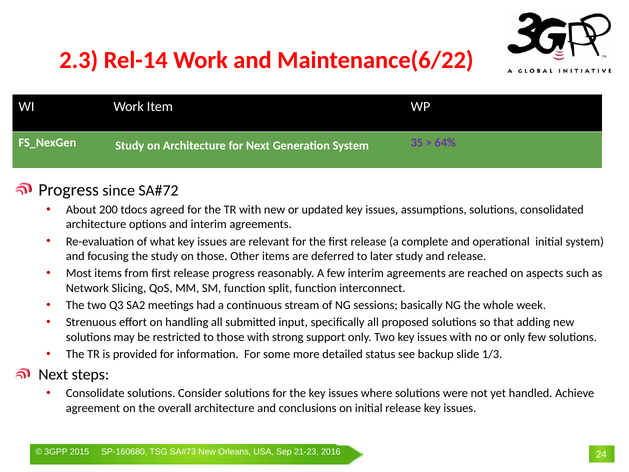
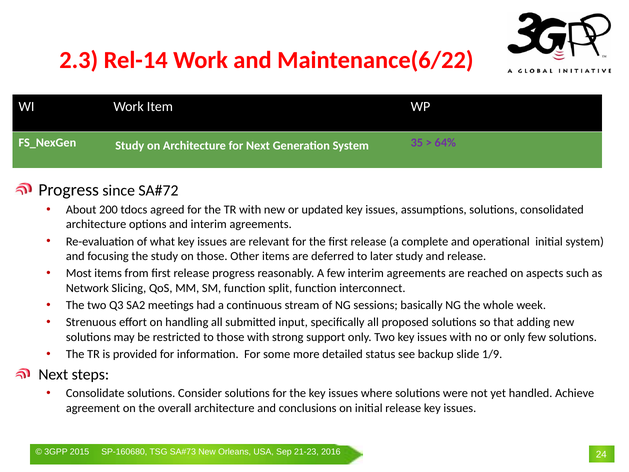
1/3: 1/3 -> 1/9
